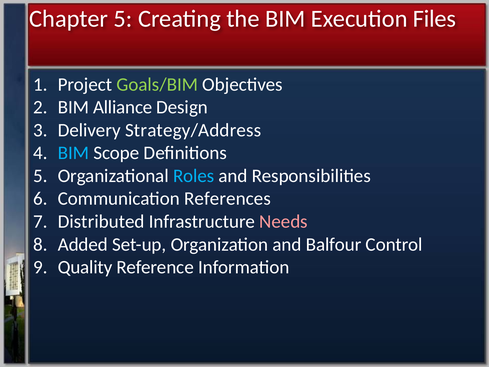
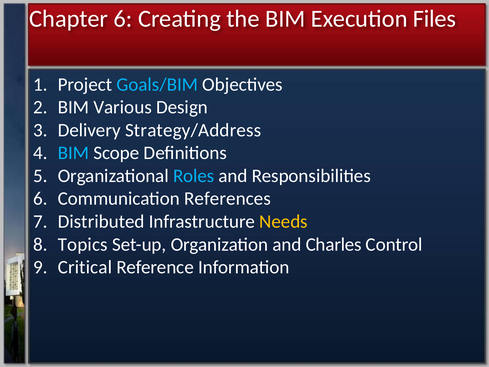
Chapter 5: 5 -> 6
Goals/BIM colour: light green -> light blue
Alliance: Alliance -> Various
Needs colour: pink -> yellow
Added: Added -> Topics
Balfour: Balfour -> Charles
Quality: Quality -> Critical
